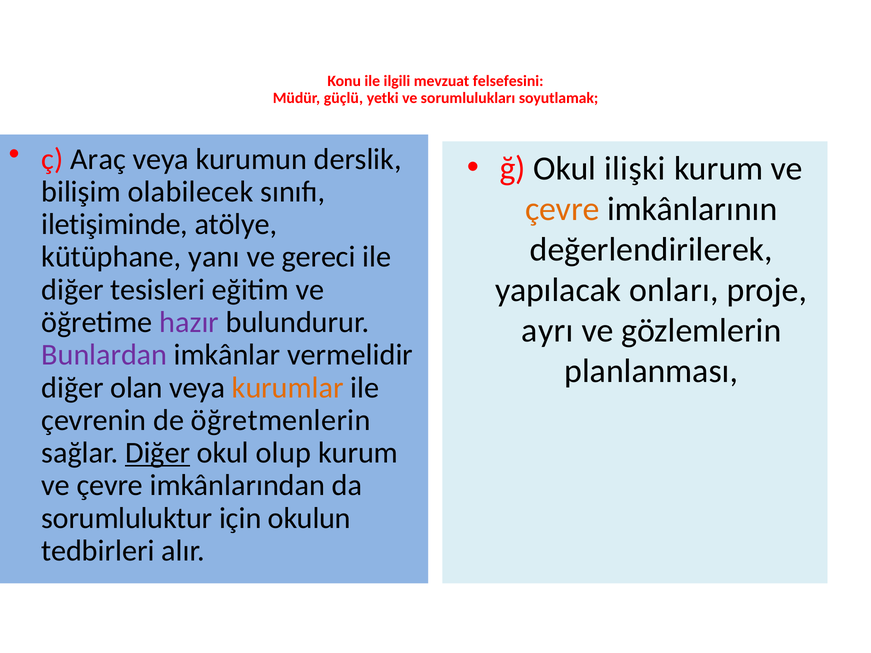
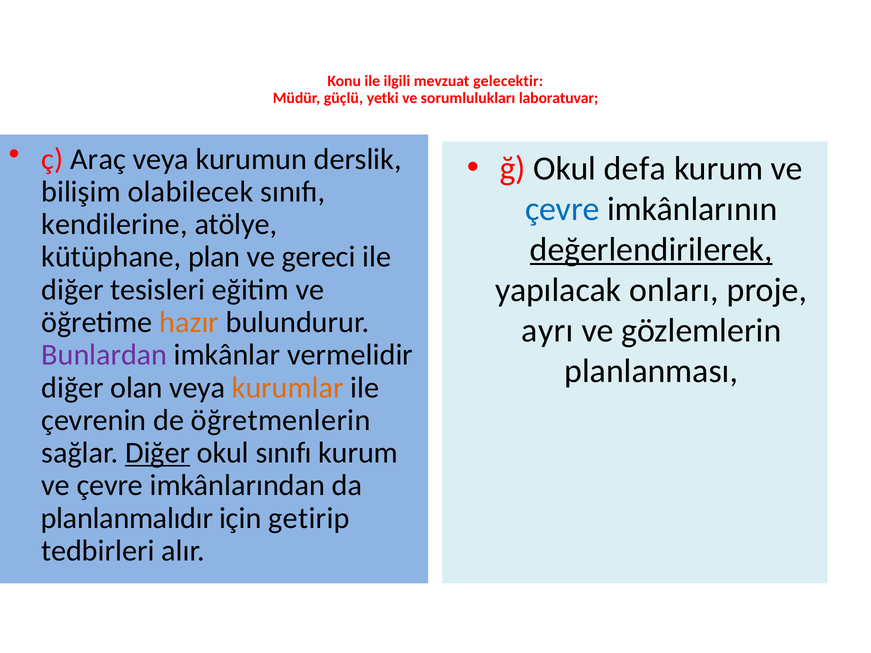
felsefesini: felsefesini -> gelecektir
soyutlamak: soyutlamak -> laboratuvar
ilişki: ilişki -> defa
çevre at (562, 209) colour: orange -> blue
iletişiminde: iletişiminde -> kendilerine
değerlendirilerek underline: none -> present
yanı: yanı -> plan
hazır colour: purple -> orange
okul olup: olup -> sınıfı
sorumluluktur: sorumluluktur -> planlanmalıdır
okulun: okulun -> getirip
